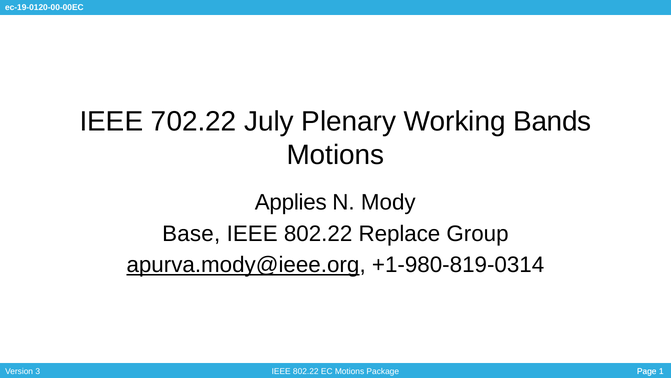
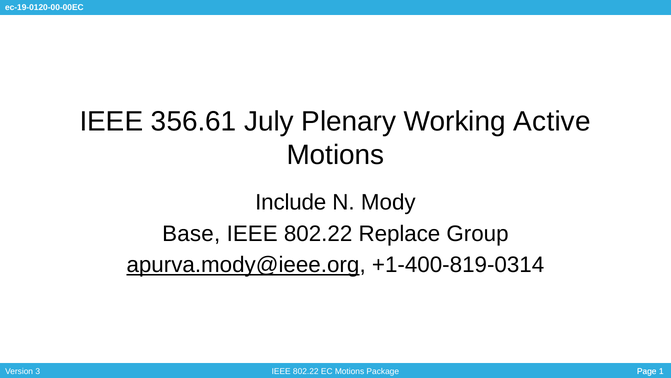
702.22: 702.22 -> 356.61
Bands: Bands -> Active
Applies: Applies -> Include
+1-980-819-0314: +1-980-819-0314 -> +1-400-819-0314
